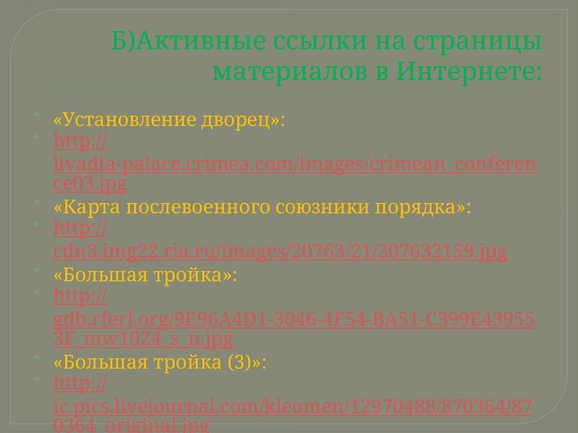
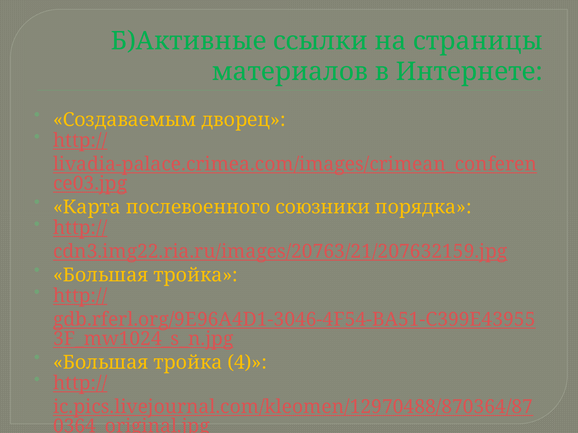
Установление: Установление -> Создаваемым
3: 3 -> 4
